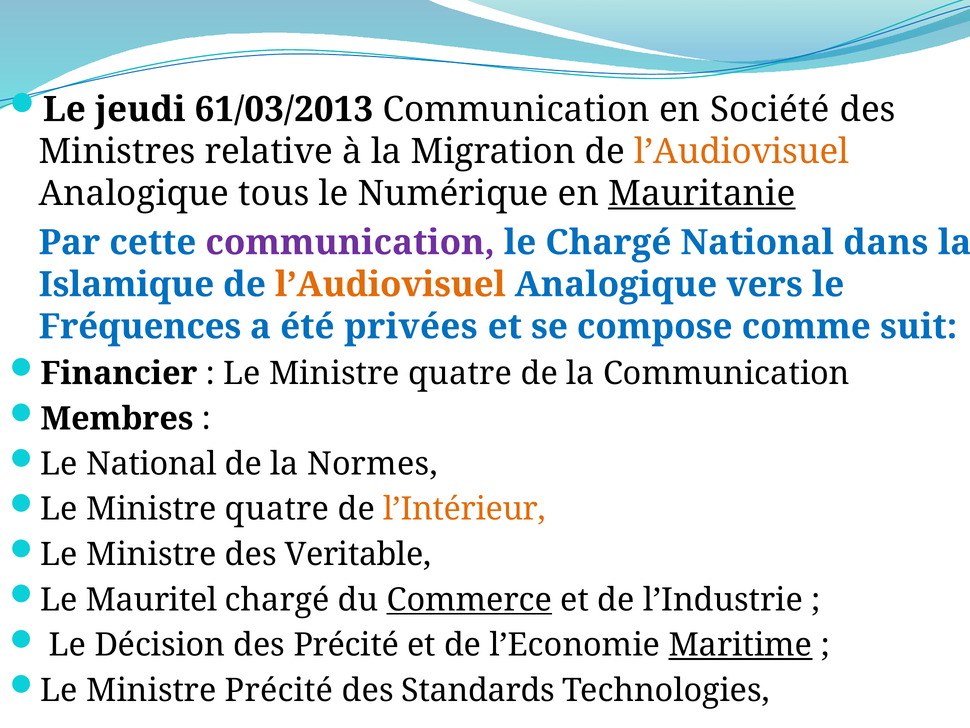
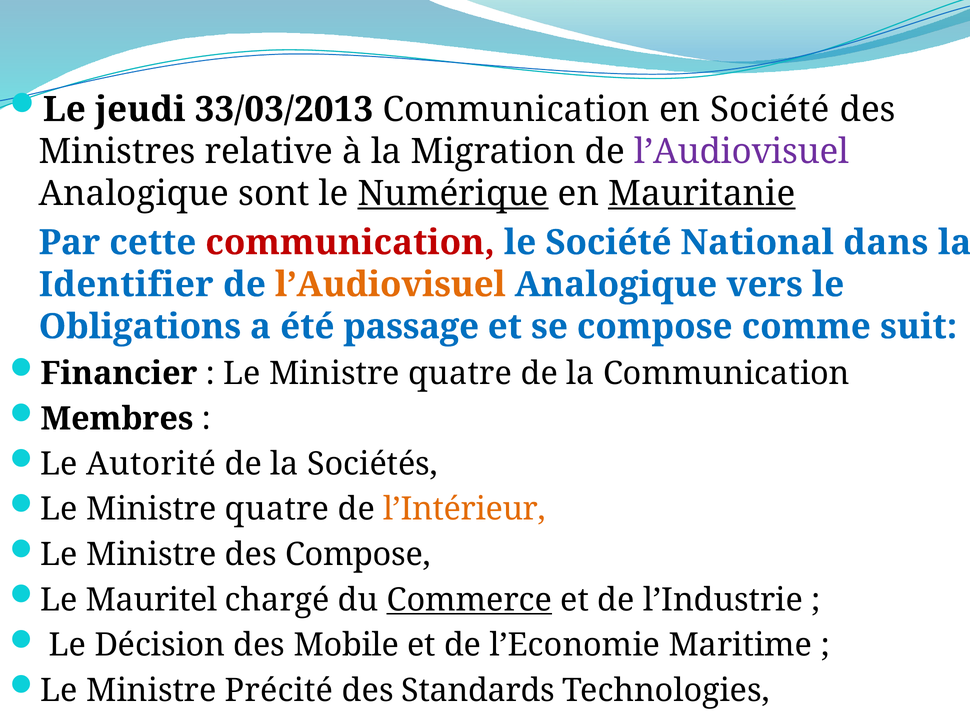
61/03/2013: 61/03/2013 -> 33/03/2013
l’Audiovisuel at (742, 151) colour: orange -> purple
tous: tous -> sont
Numérique underline: none -> present
communication at (350, 242) colour: purple -> red
le Chargé: Chargé -> Société
Islamique: Islamique -> Identifier
Fréquences: Fréquences -> Obligations
privées: privées -> passage
Le National: National -> Autorité
Normes: Normes -> Sociétés
des Veritable: Veritable -> Compose
des Précité: Précité -> Mobile
Maritime underline: present -> none
